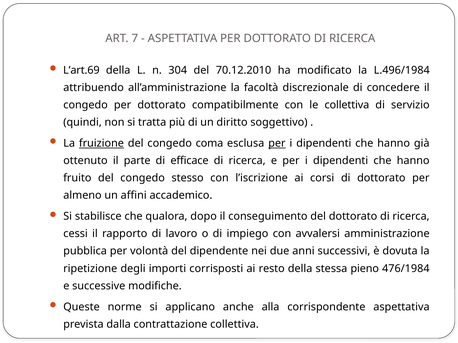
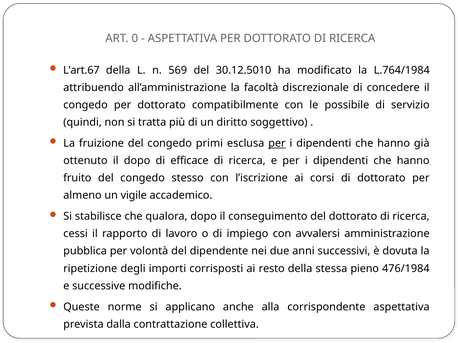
7: 7 -> 0
L’art.69: L’art.69 -> L’art.67
304: 304 -> 569
70.12.2010: 70.12.2010 -> 30.12.5010
L.496/1984: L.496/1984 -> L.764/1984
le collettiva: collettiva -> possibile
fruizione underline: present -> none
coma: coma -> primi
il parte: parte -> dopo
affini: affini -> vigile
